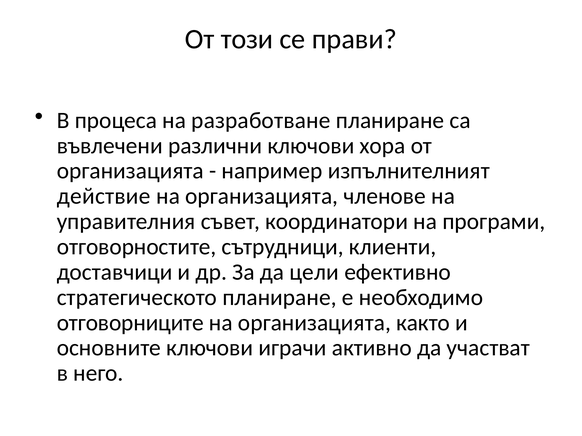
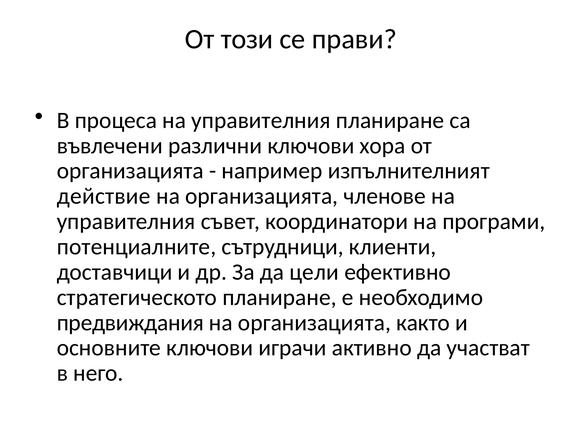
процеса на разработване: разработване -> управителния
отговорностите: отговорностите -> потенциалните
отговорниците: отговорниците -> предвиждания
